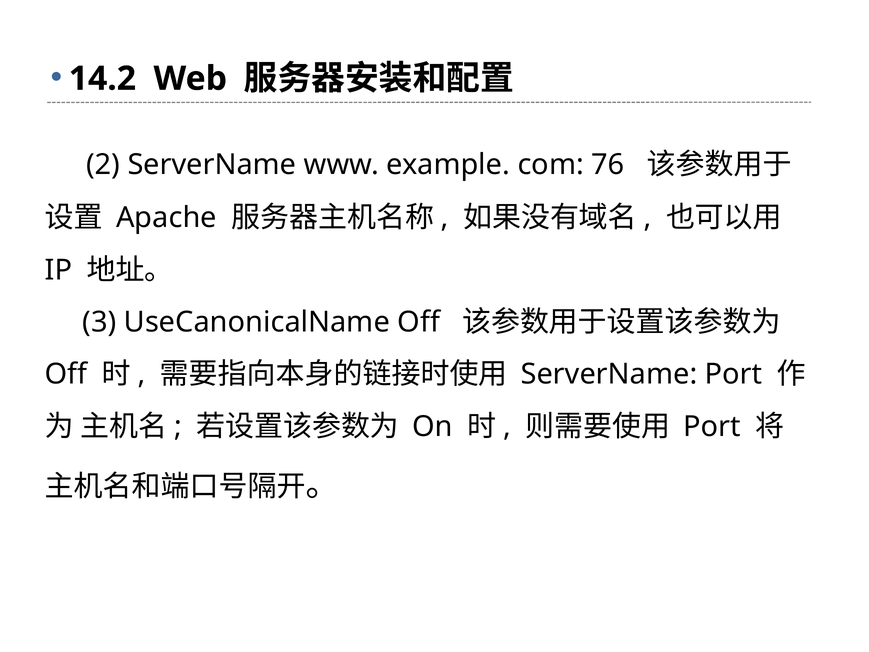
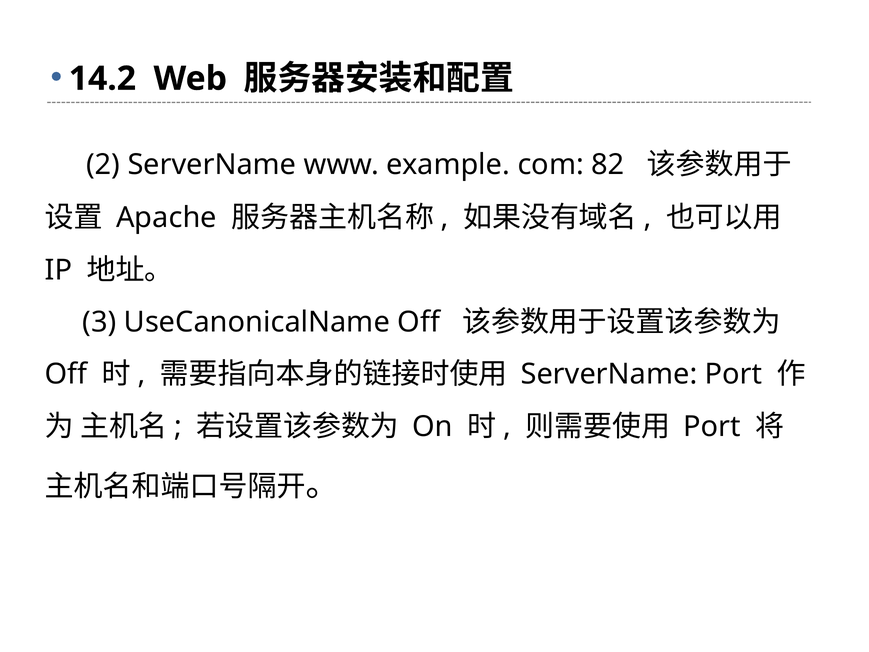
76: 76 -> 82
